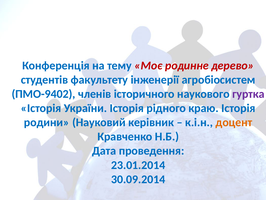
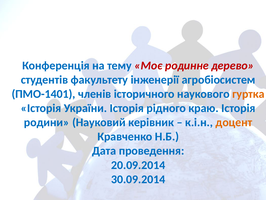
ПМО-9402: ПМО-9402 -> ПМО-1401
гуртка colour: purple -> orange
23.01.2014: 23.01.2014 -> 20.09.2014
